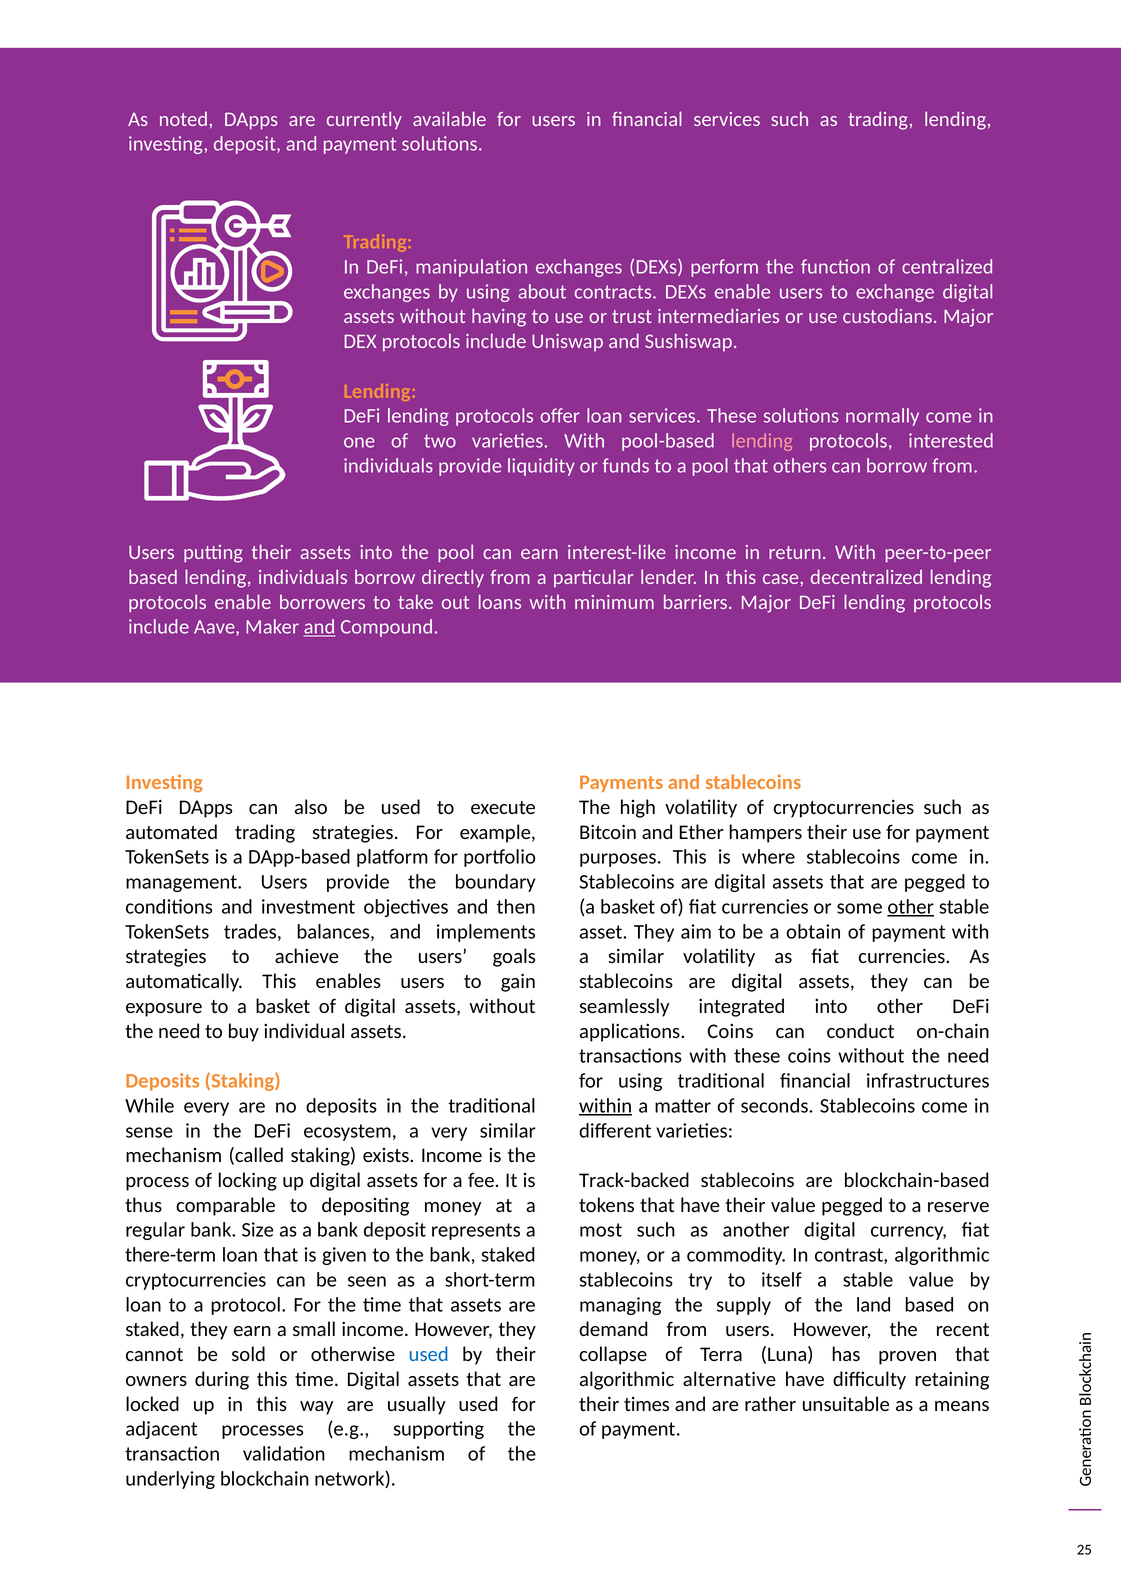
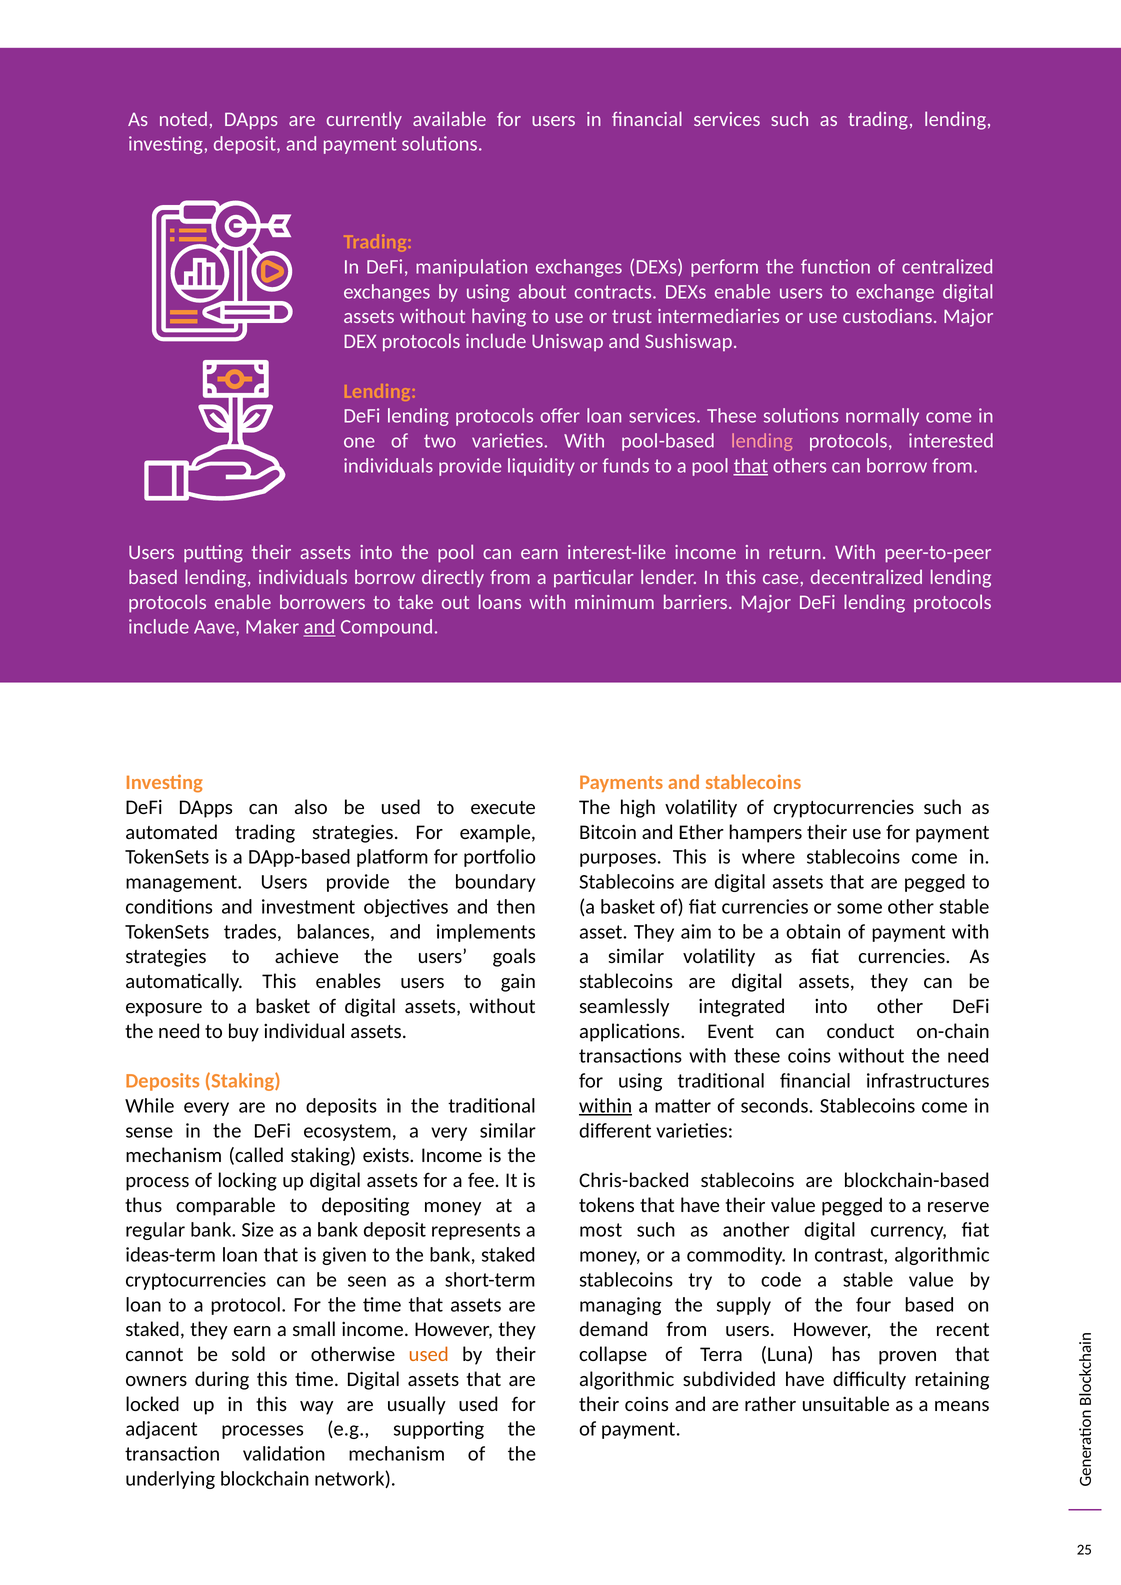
that at (751, 466) underline: none -> present
other at (911, 907) underline: present -> none
applications Coins: Coins -> Event
Track-backed: Track-backed -> Chris-backed
there-term: there-term -> ideas-term
itself: itself -> code
land: land -> four
used at (429, 1355) colour: blue -> orange
alternative: alternative -> subdivided
their times: times -> coins
